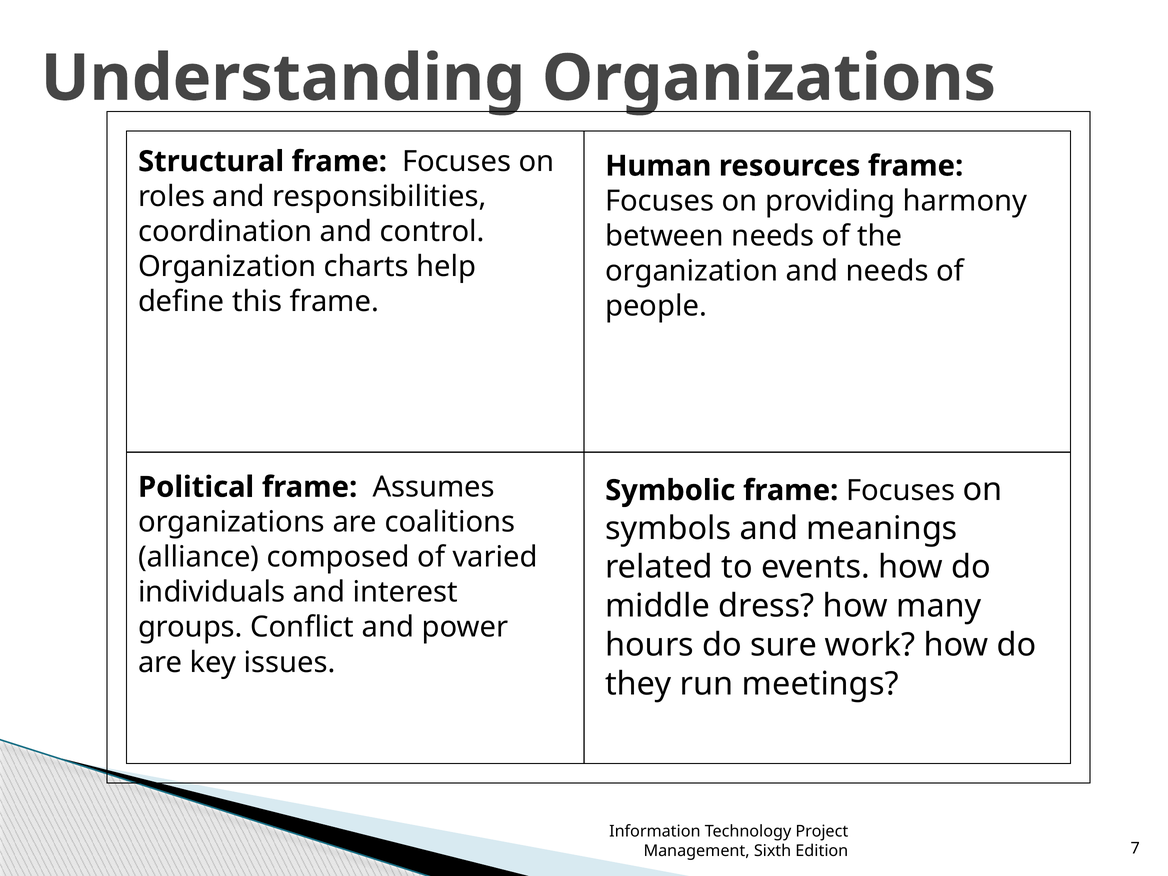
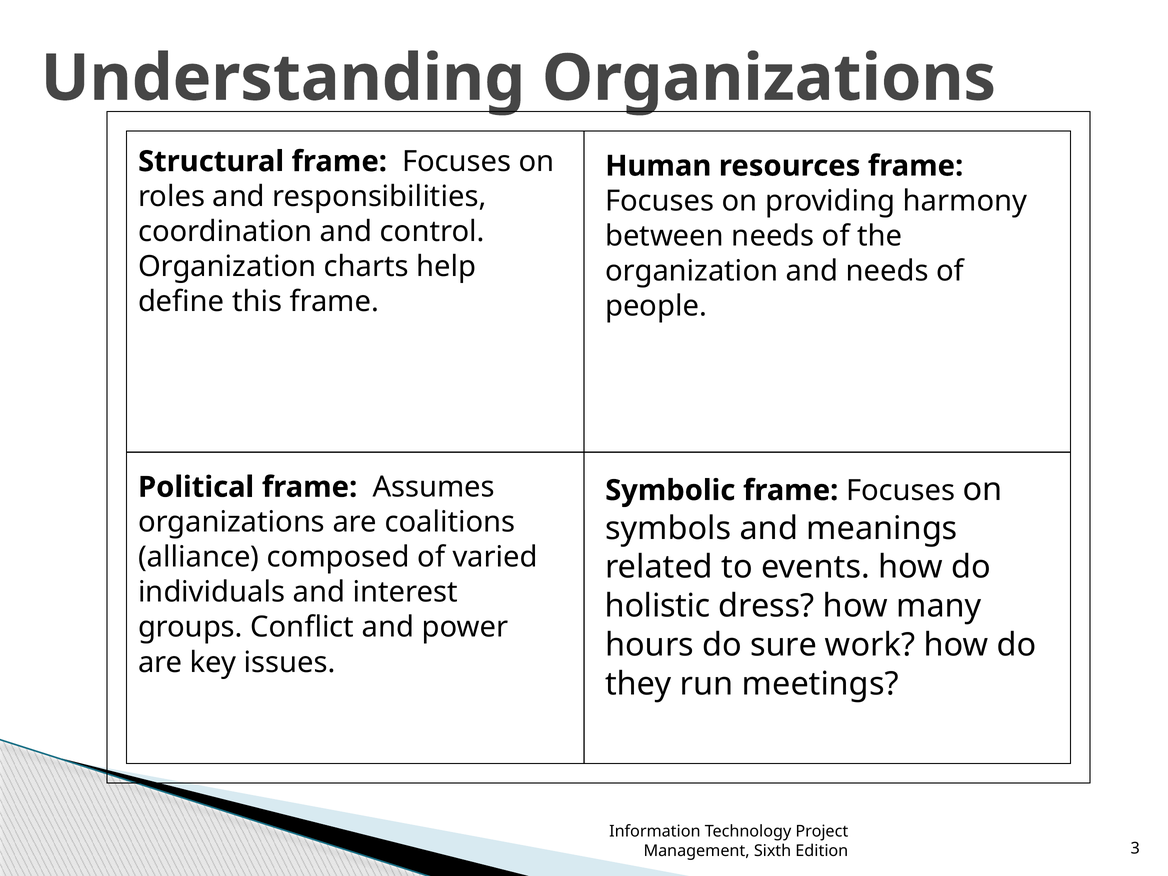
middle: middle -> holistic
7: 7 -> 3
